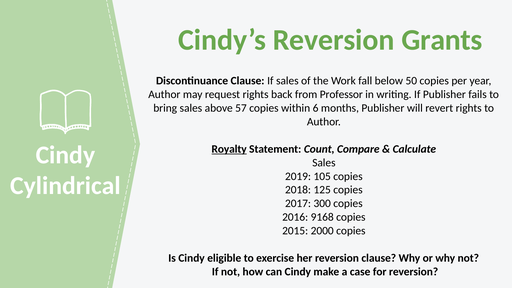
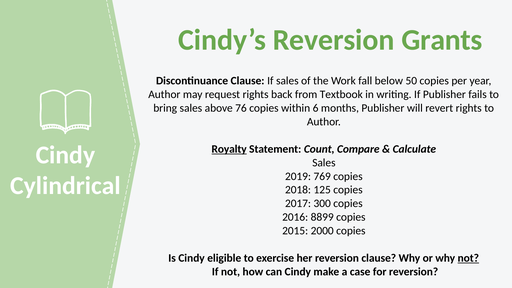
Professor: Professor -> Textbook
57: 57 -> 76
105: 105 -> 769
9168: 9168 -> 8899
not at (468, 258) underline: none -> present
